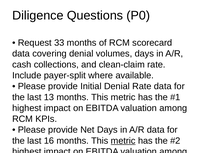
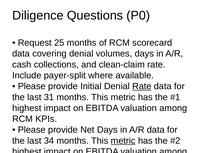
33: 33 -> 25
Rate at (142, 86) underline: none -> present
13: 13 -> 31
16: 16 -> 34
